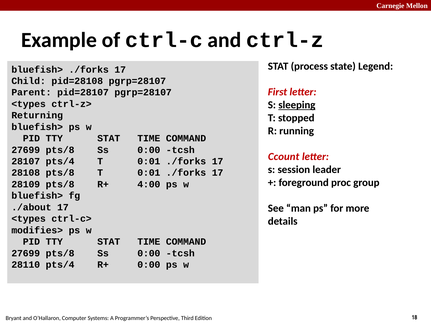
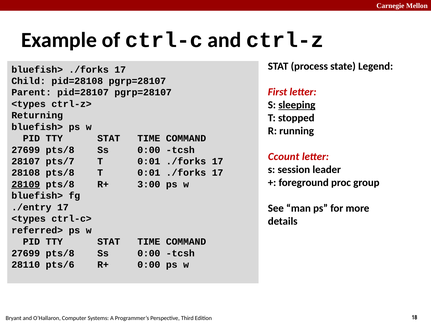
28107 pts/4: pts/4 -> pts/7
28109 underline: none -> present
4:00: 4:00 -> 3:00
./about: ./about -> ./entry
modifies>: modifies> -> referred>
28110 pts/4: pts/4 -> pts/6
